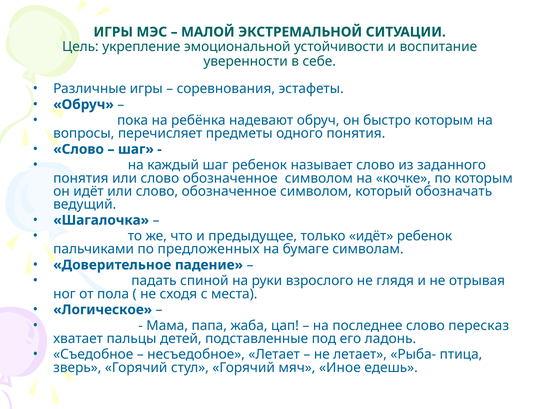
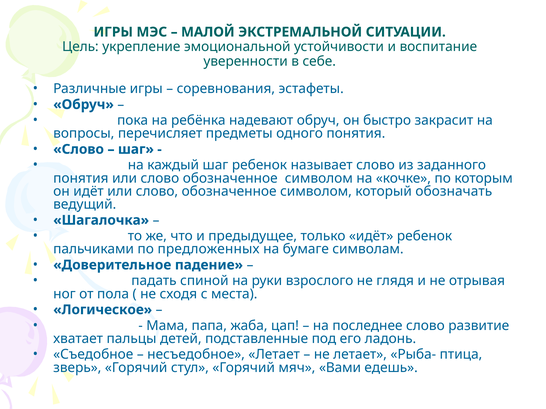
быстро которым: которым -> закрасит
пересказ: пересказ -> развитие
Иное: Иное -> Вами
